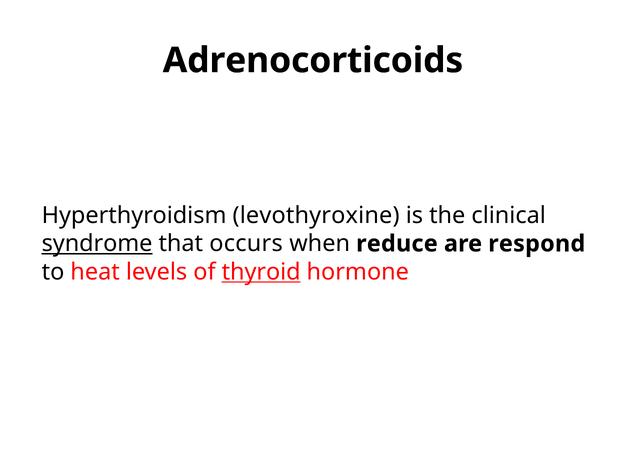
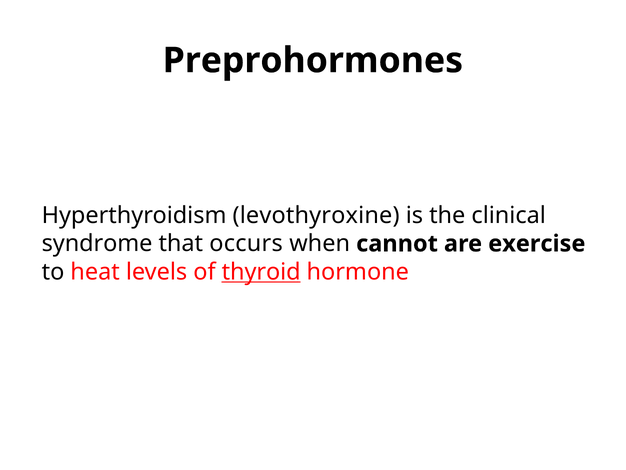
Adrenocorticoids: Adrenocorticoids -> Preprohormones
syndrome underline: present -> none
reduce: reduce -> cannot
respond: respond -> exercise
